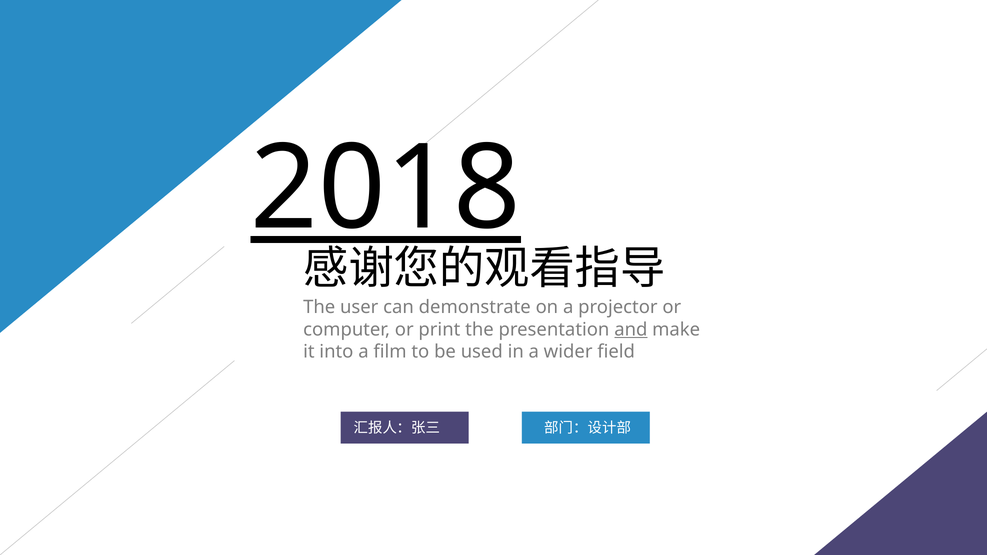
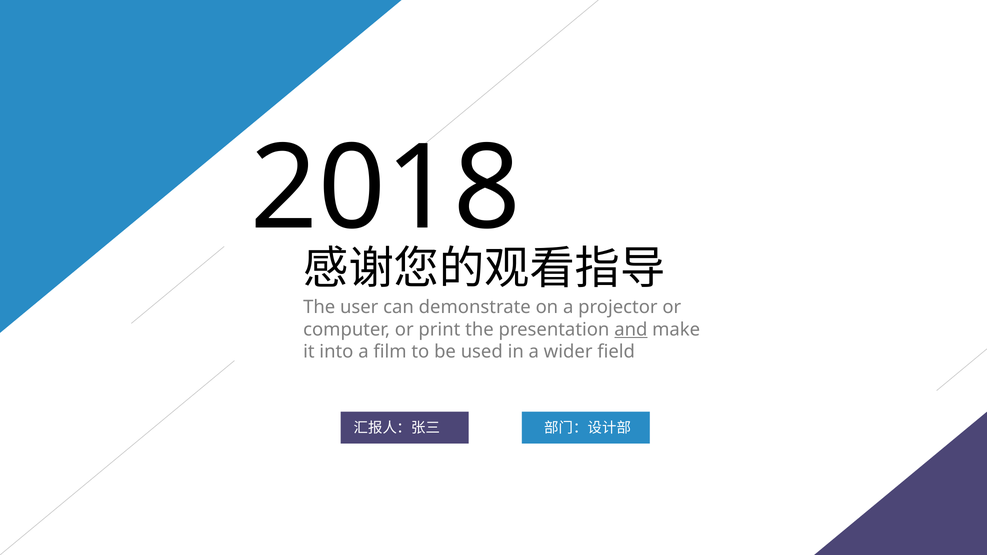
2018 underline: present -> none
